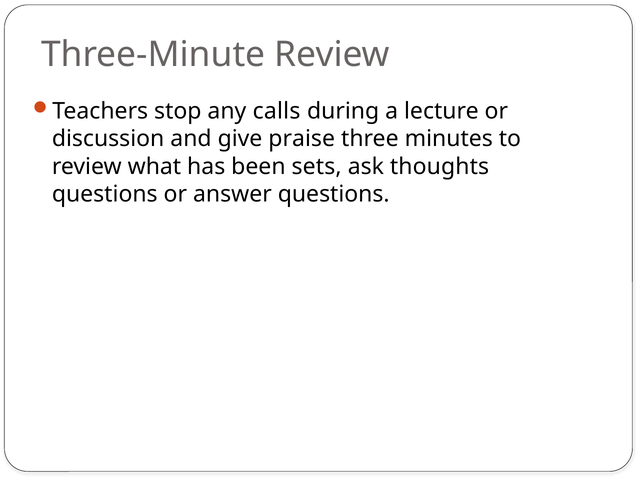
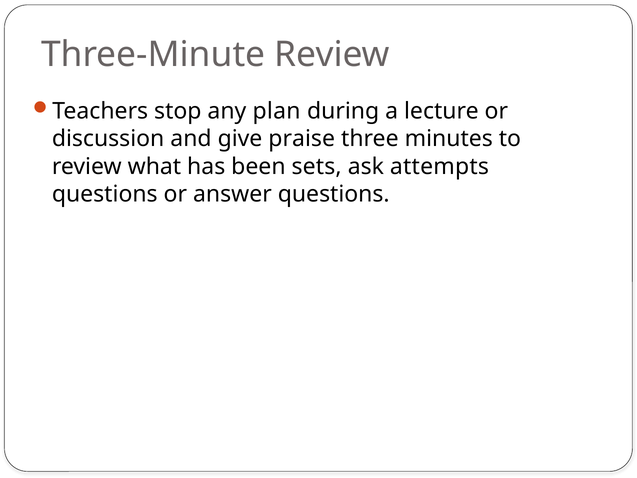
calls: calls -> plan
thoughts: thoughts -> attempts
